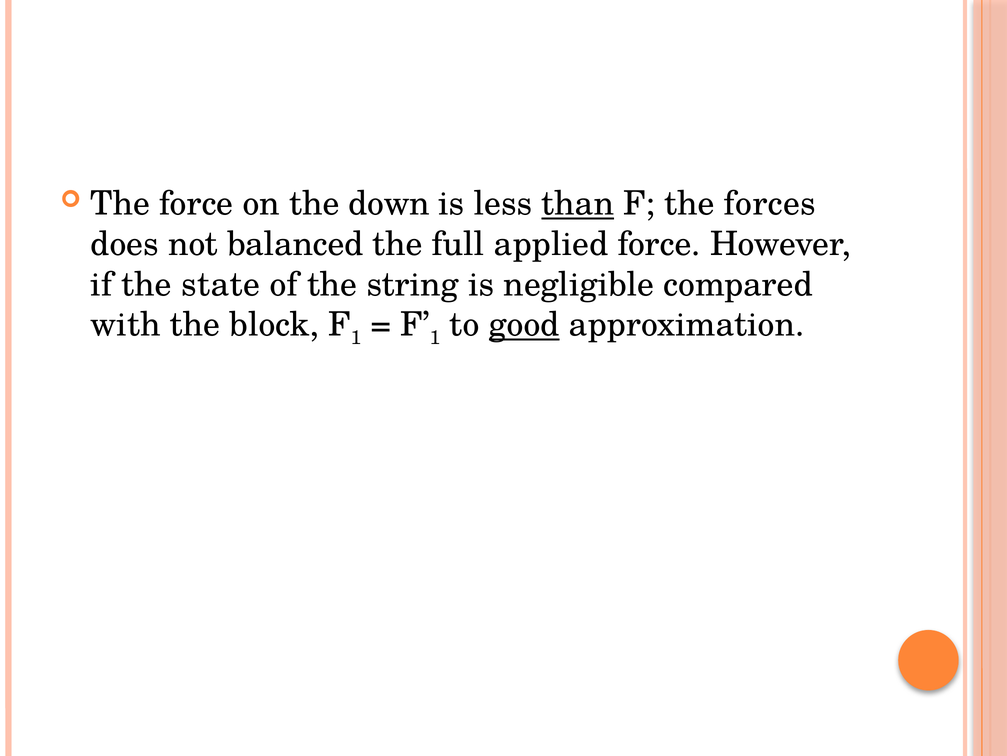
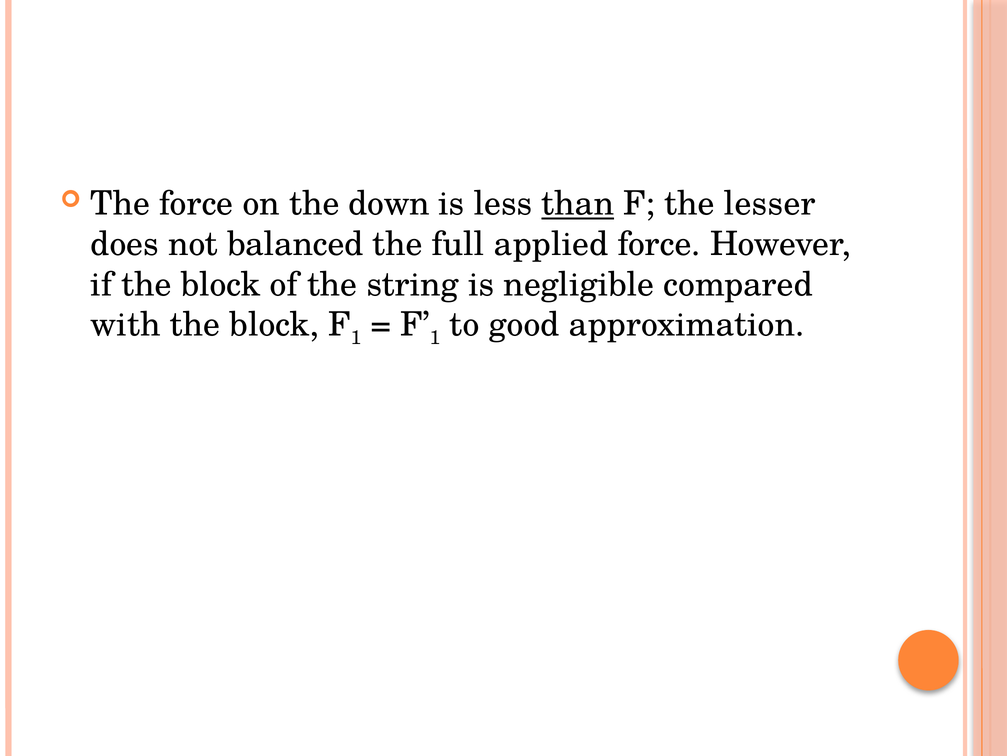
forces: forces -> lesser
if the state: state -> block
good underline: present -> none
